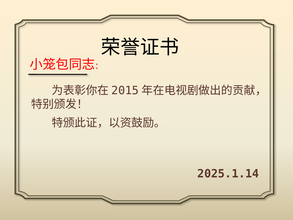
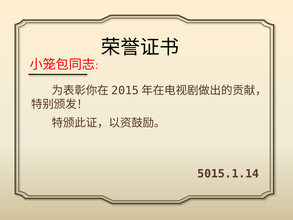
2025.1.14: 2025.1.14 -> 5015.1.14
